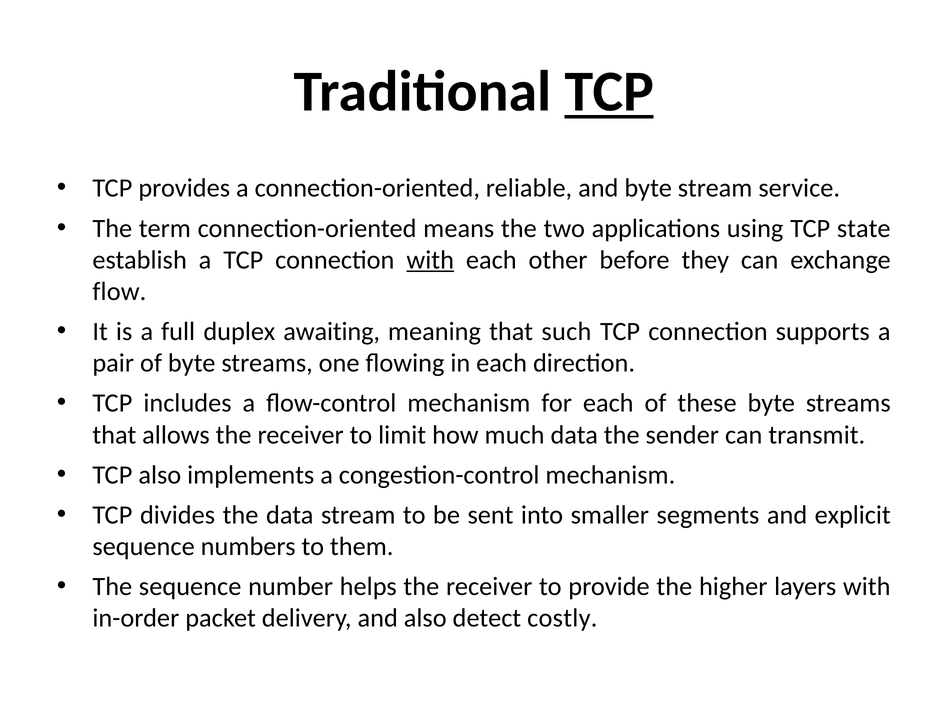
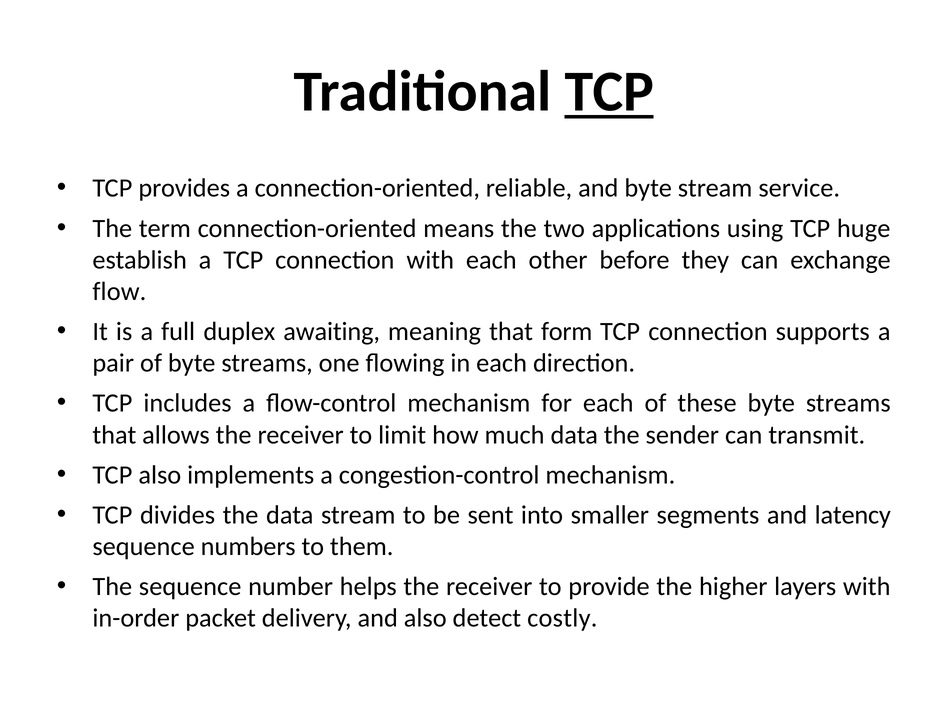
state: state -> huge
with at (430, 260) underline: present -> none
such: such -> form
explicit: explicit -> latency
